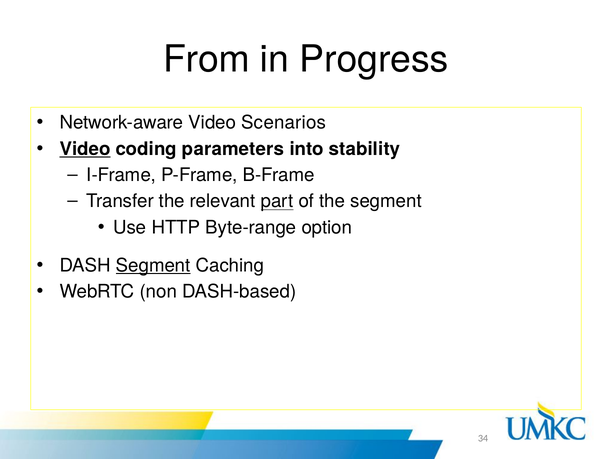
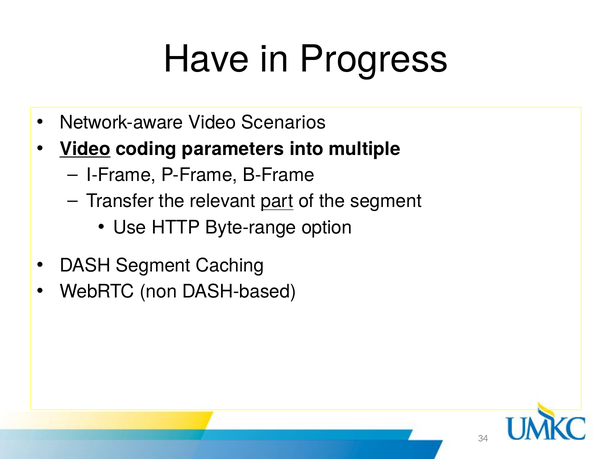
From: From -> Have
stability: stability -> multiple
Segment at (153, 265) underline: present -> none
